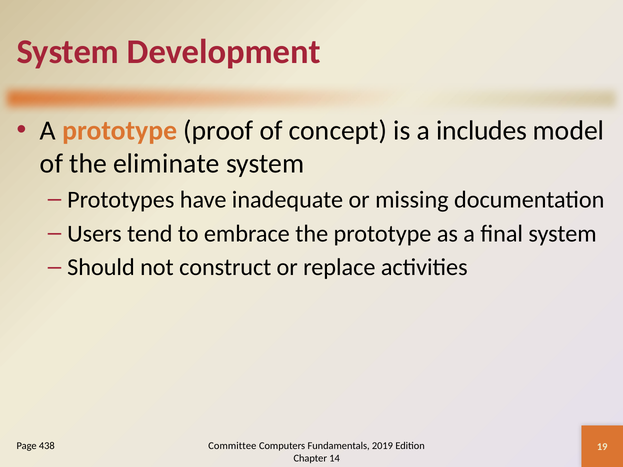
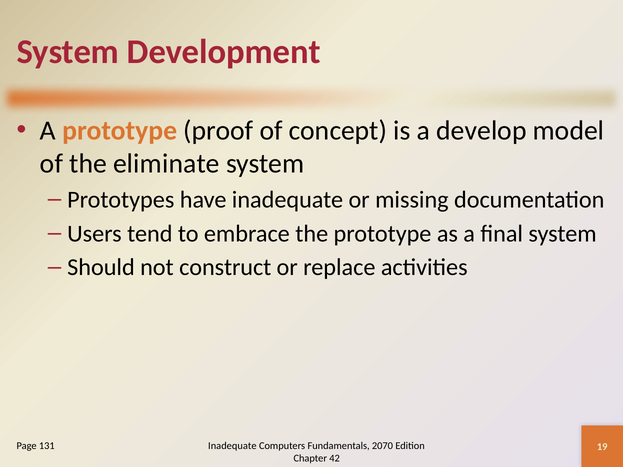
includes: includes -> develop
438: 438 -> 131
Committee at (232, 446): Committee -> Inadequate
2019: 2019 -> 2070
14: 14 -> 42
